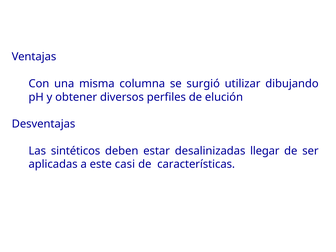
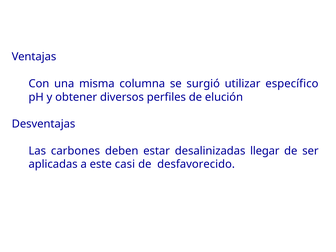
dibujando: dibujando -> específico
sintéticos: sintéticos -> carbones
características: características -> desfavorecido
